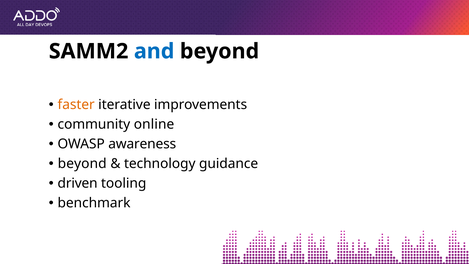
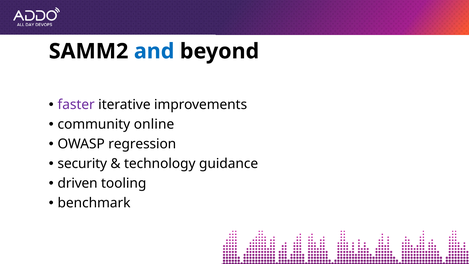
faster colour: orange -> purple
awareness: awareness -> regression
beyond at (82, 164): beyond -> security
